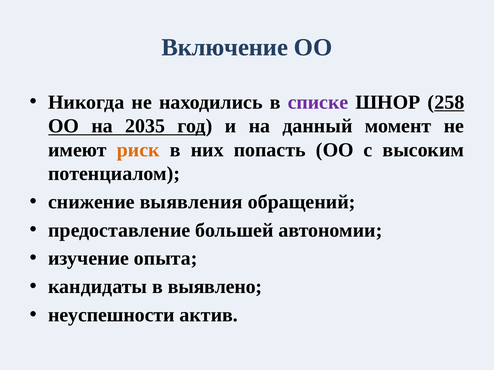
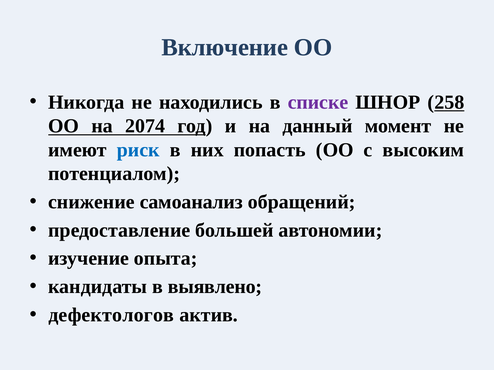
2035: 2035 -> 2074
риск colour: orange -> blue
выявления: выявления -> самоанализ
неуспешности: неуспешности -> дефектологов
